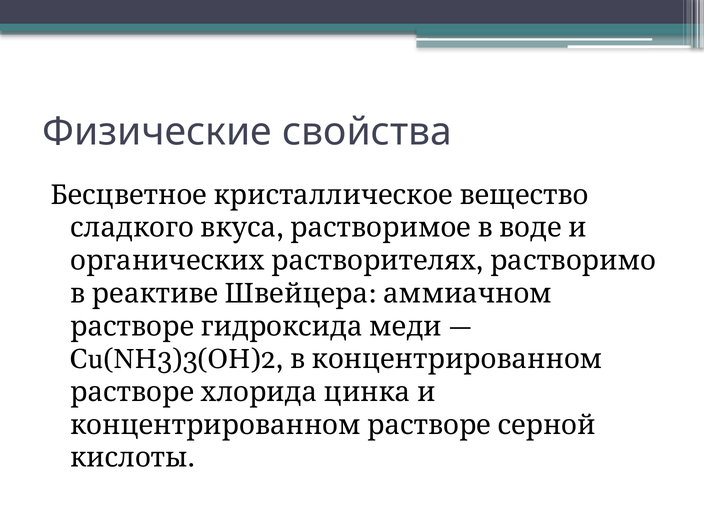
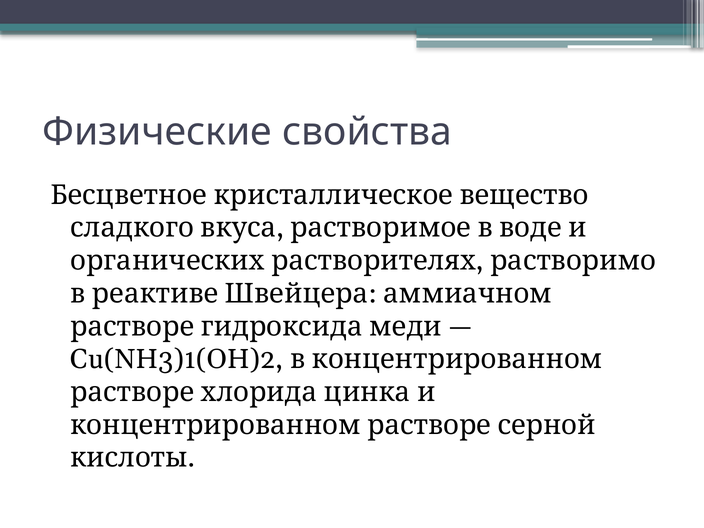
Cu(NH3)3(OH)2: Cu(NH3)3(OH)2 -> Cu(NH3)1(OH)2
